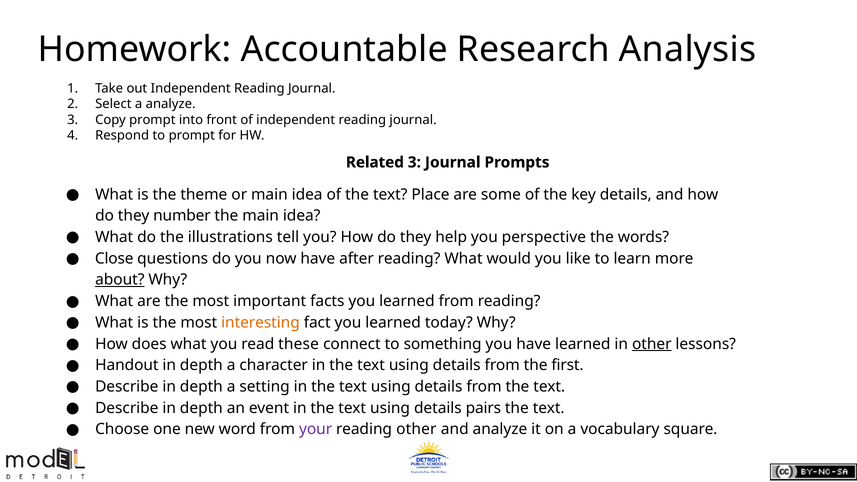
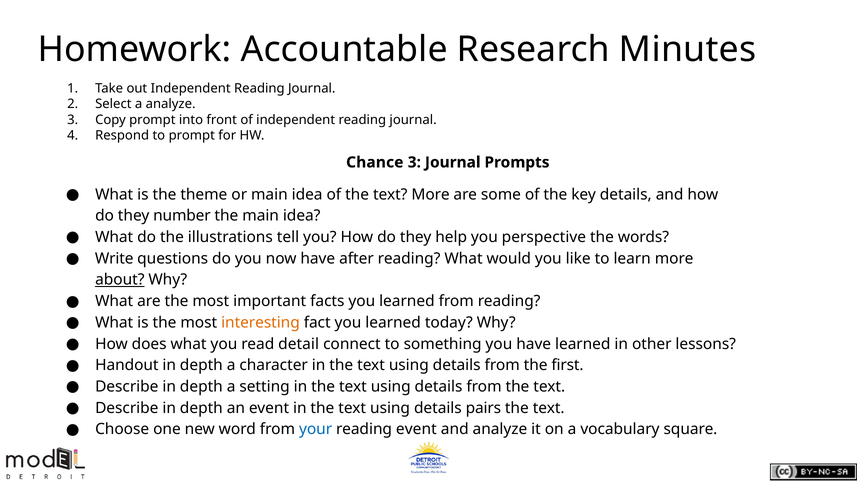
Analysis: Analysis -> Minutes
Related: Related -> Chance
text Place: Place -> More
Close: Close -> Write
these: these -> detail
other at (652, 344) underline: present -> none
your colour: purple -> blue
reading other: other -> event
